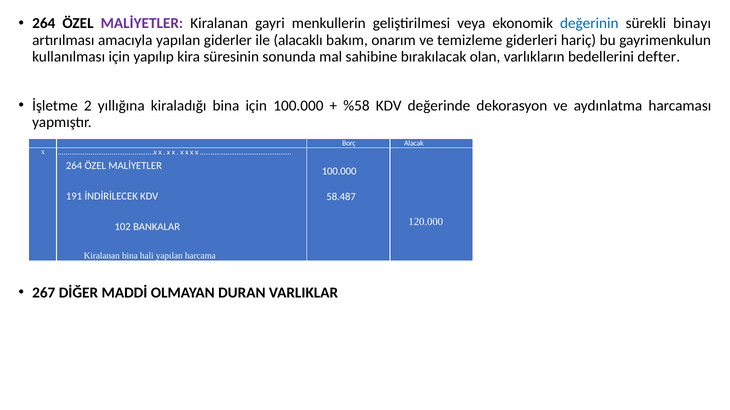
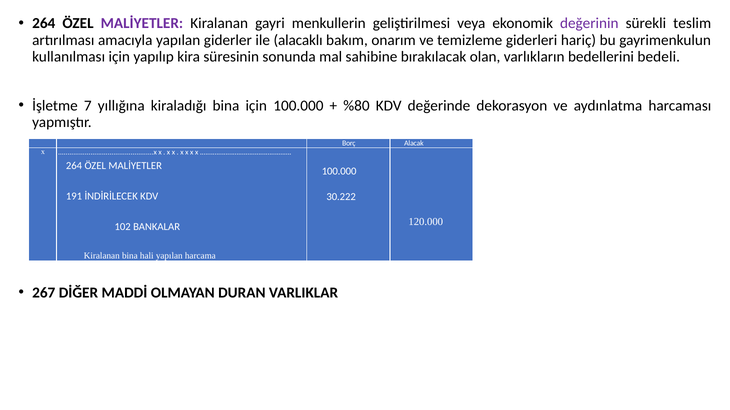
değerinin colour: blue -> purple
binayı: binayı -> teslim
defter: defter -> bedeli
2: 2 -> 7
%58: %58 -> %80
58.487: 58.487 -> 30.222
